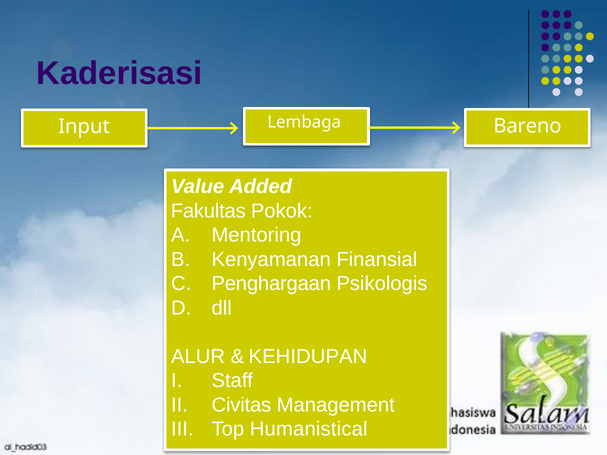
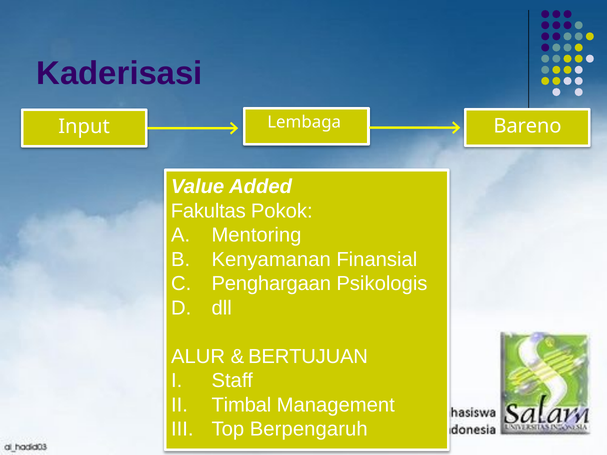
KEHIDUPAN: KEHIDUPAN -> BERTUJUAN
Civitas: Civitas -> Timbal
Humanistical: Humanistical -> Berpengaruh
